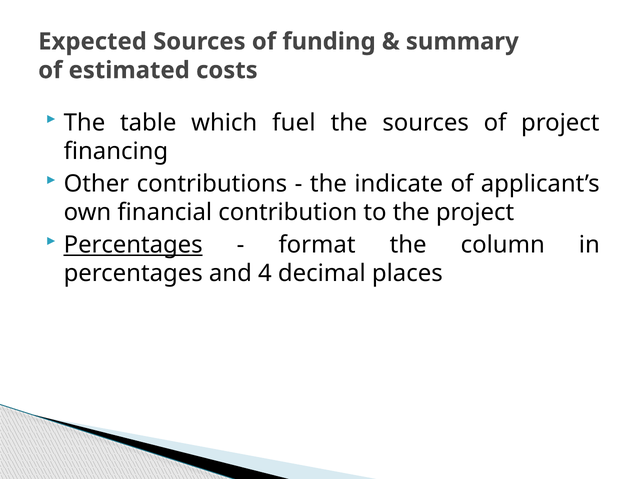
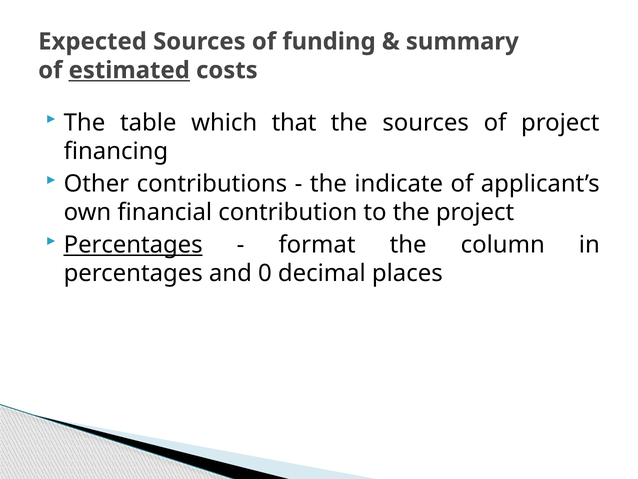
estimated underline: none -> present
fuel: fuel -> that
4: 4 -> 0
